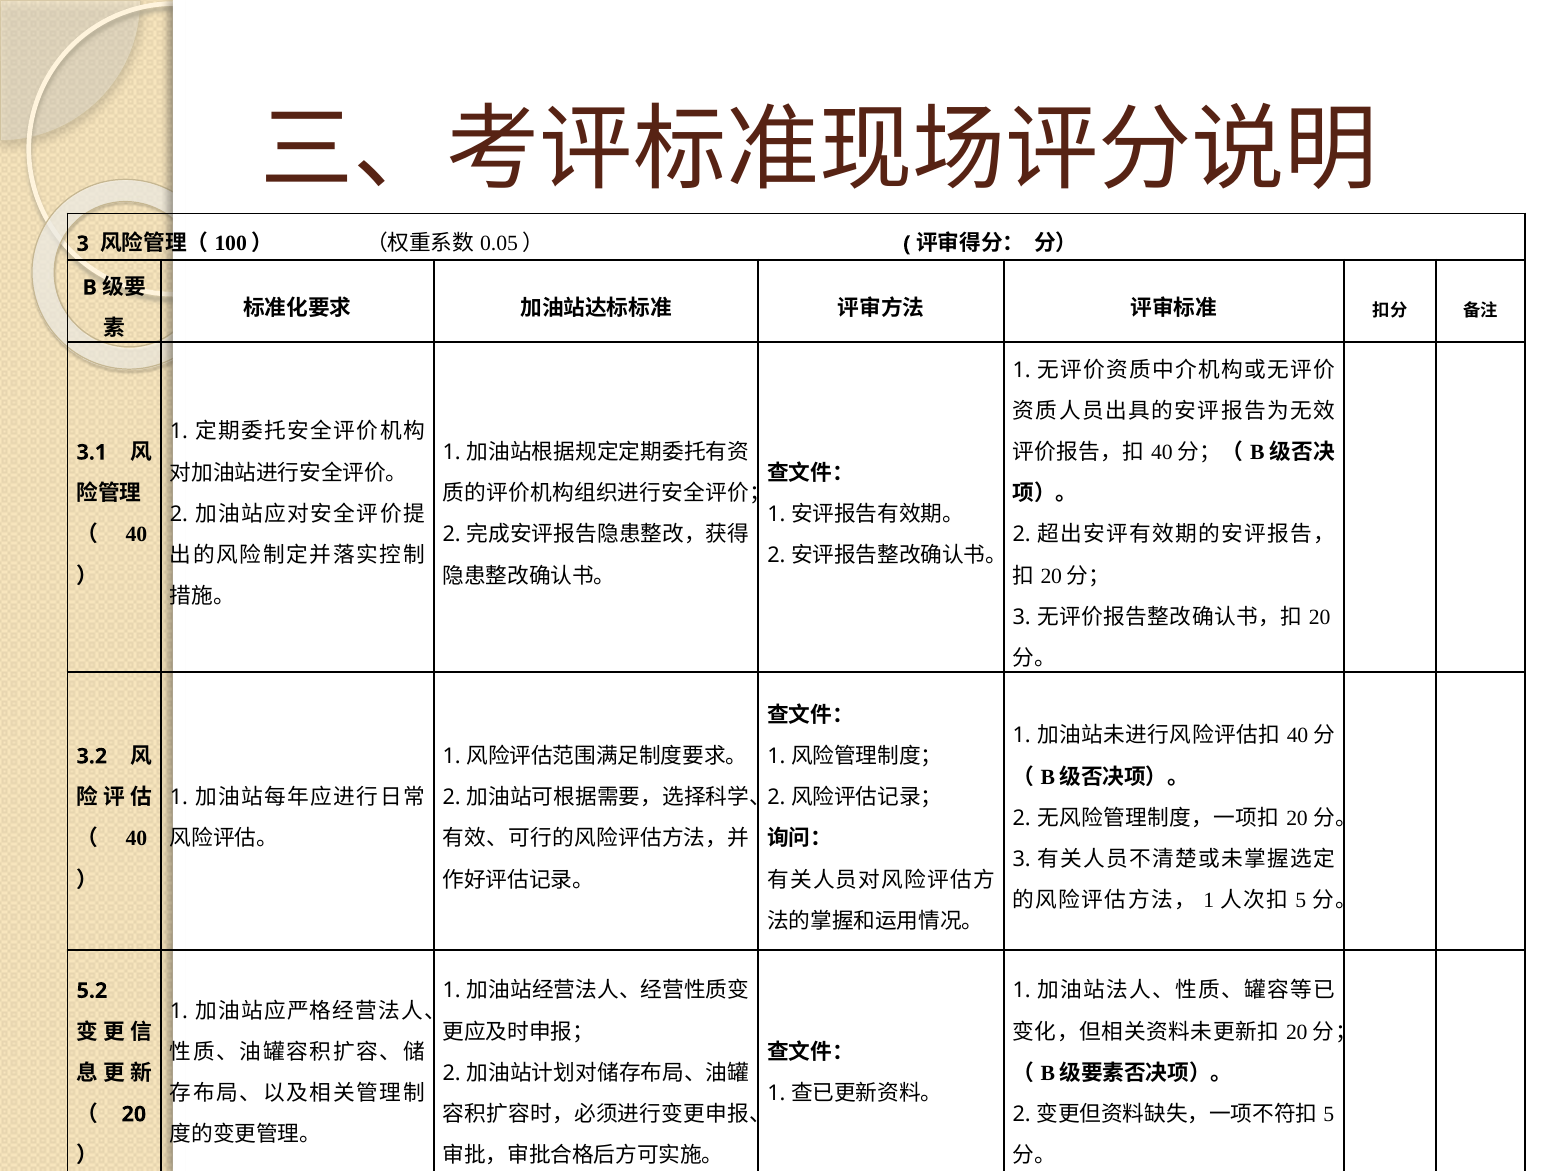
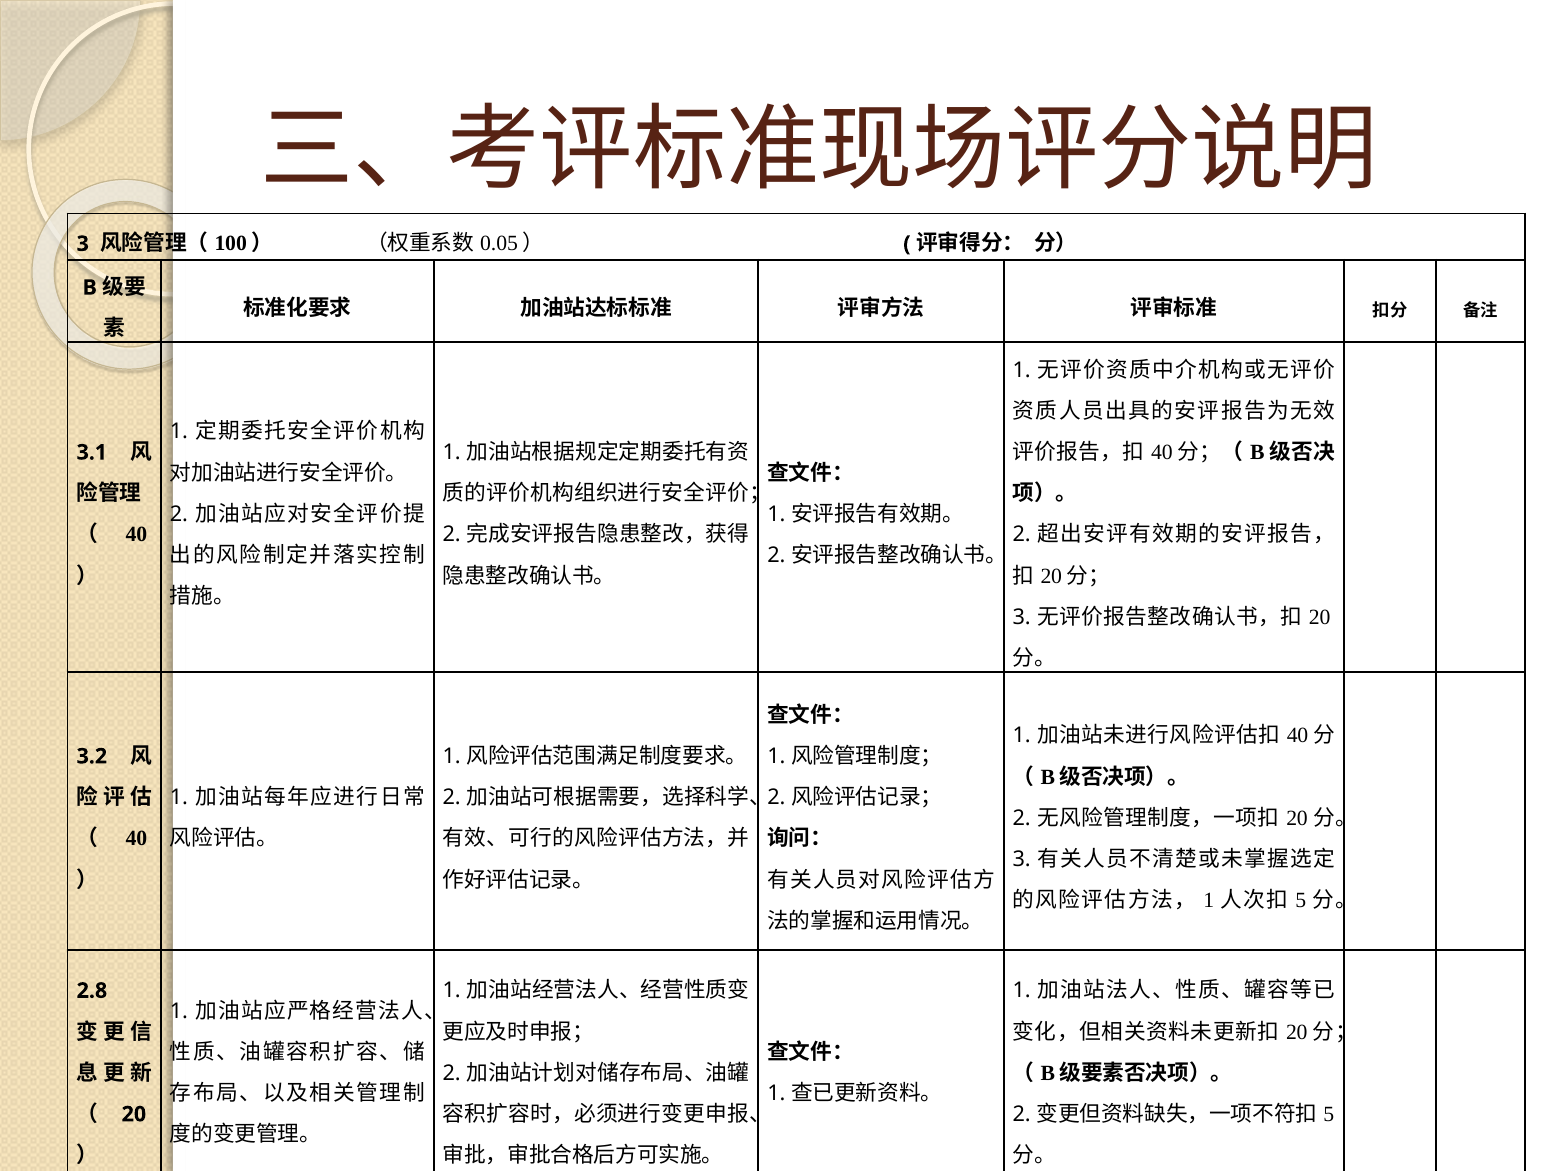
5.2: 5.2 -> 2.8
